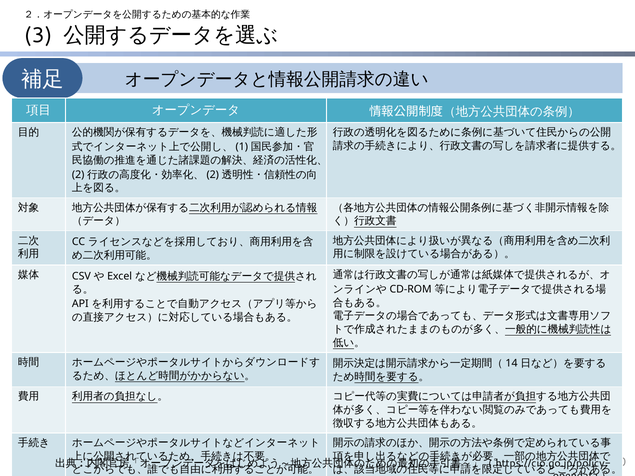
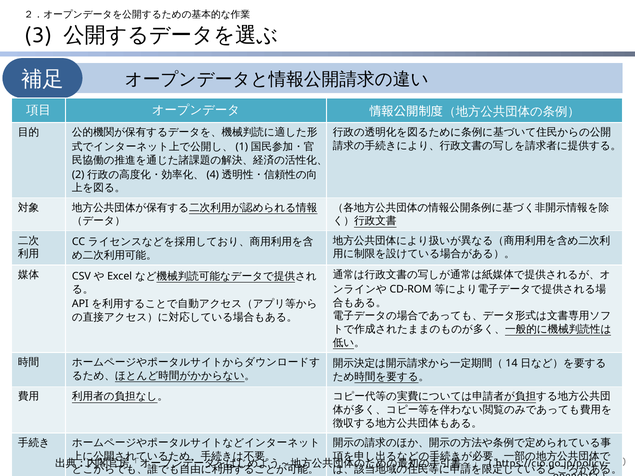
2 at (213, 175): 2 -> 4
